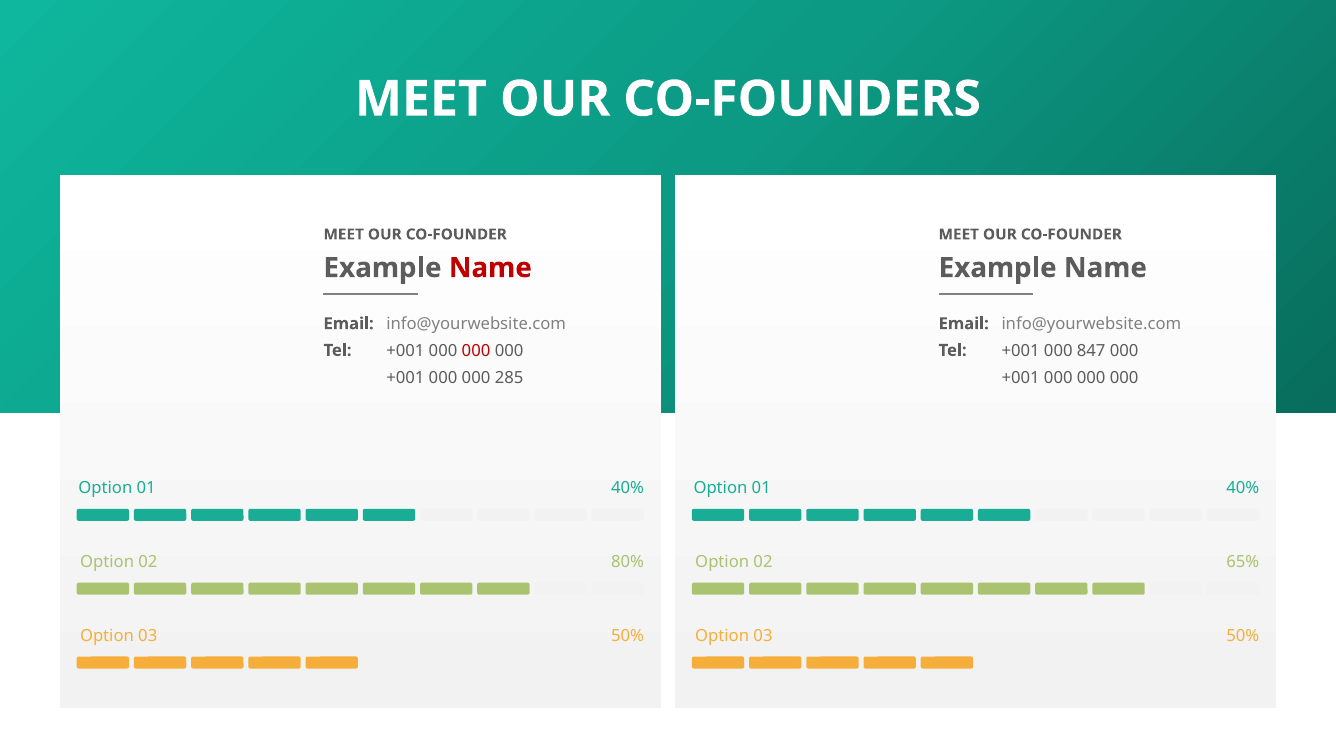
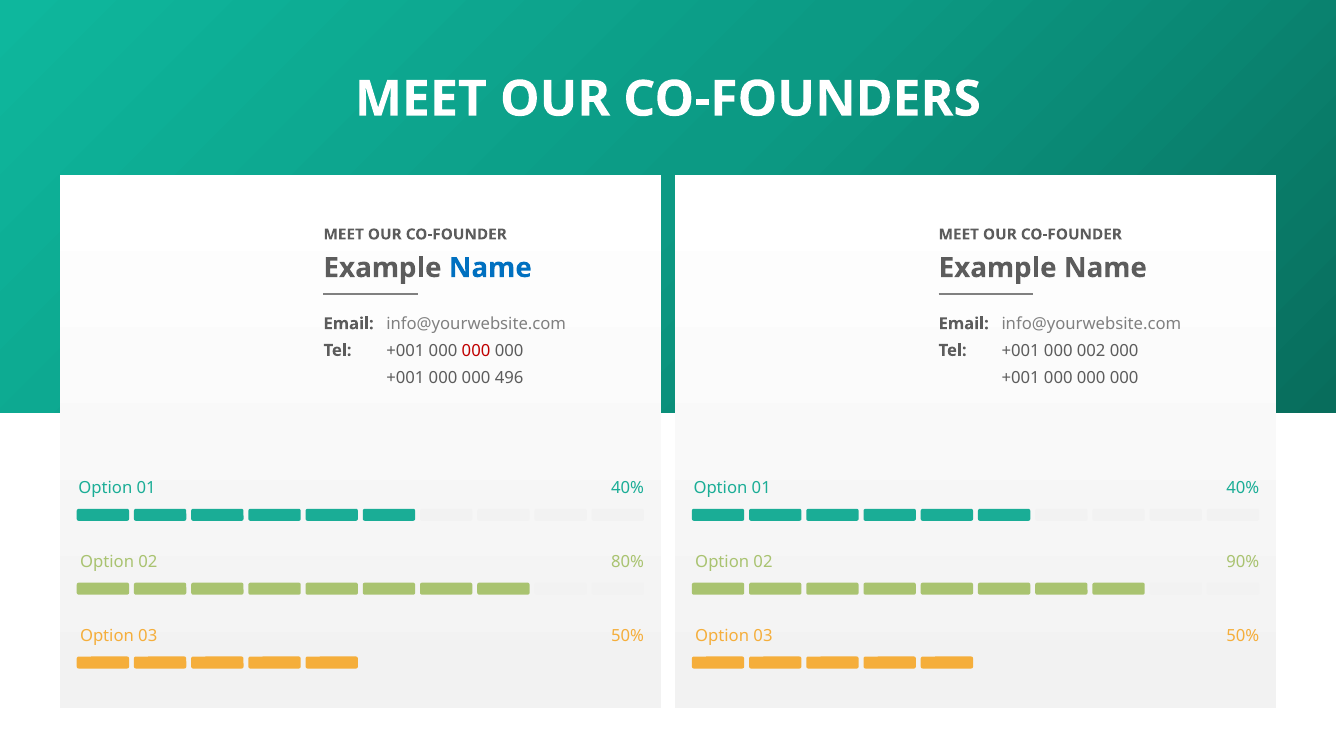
Name at (490, 268) colour: red -> blue
847: 847 -> 002
285: 285 -> 496
65%: 65% -> 90%
